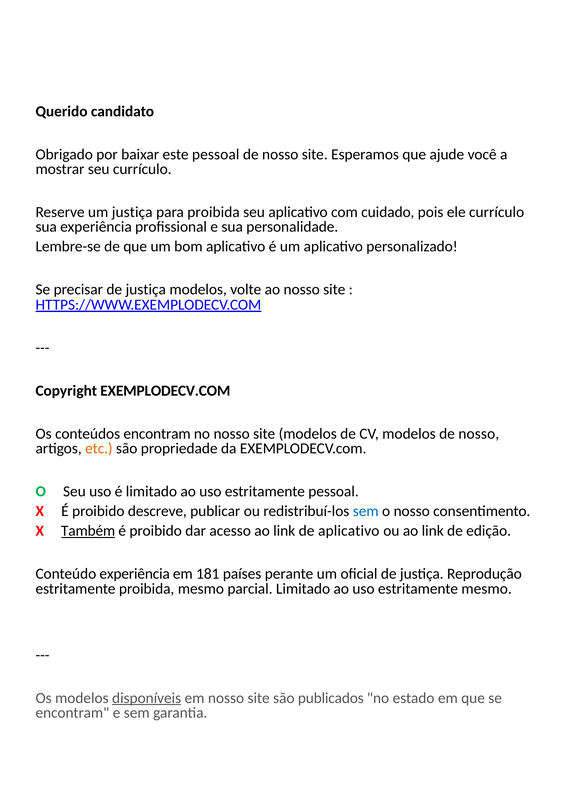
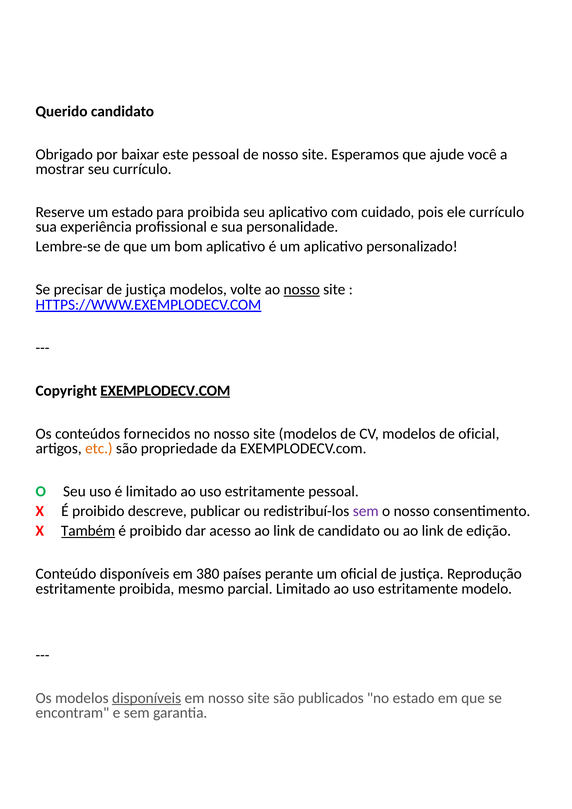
um justiça: justiça -> estado
nosso at (302, 289) underline: none -> present
EXEMPLODECV.COM at (165, 390) underline: none -> present
conteúdos encontram: encontram -> fornecidos
modelos de nosso: nosso -> oficial
sem at (366, 511) colour: blue -> purple
de aplicativo: aplicativo -> candidato
Conteúdo experiência: experiência -> disponíveis
181: 181 -> 380
estritamente mesmo: mesmo -> modelo
